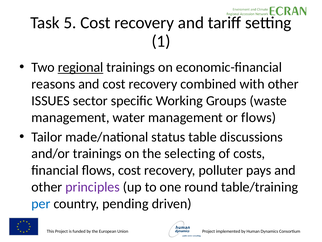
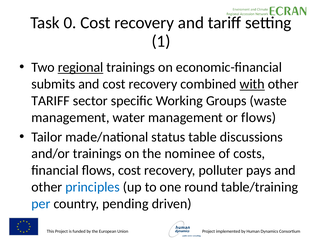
5: 5 -> 0
reasons: reasons -> submits
with underline: none -> present
ISSUES at (51, 101): ISSUES -> TARIFF
selecting: selecting -> nominee
principles colour: purple -> blue
